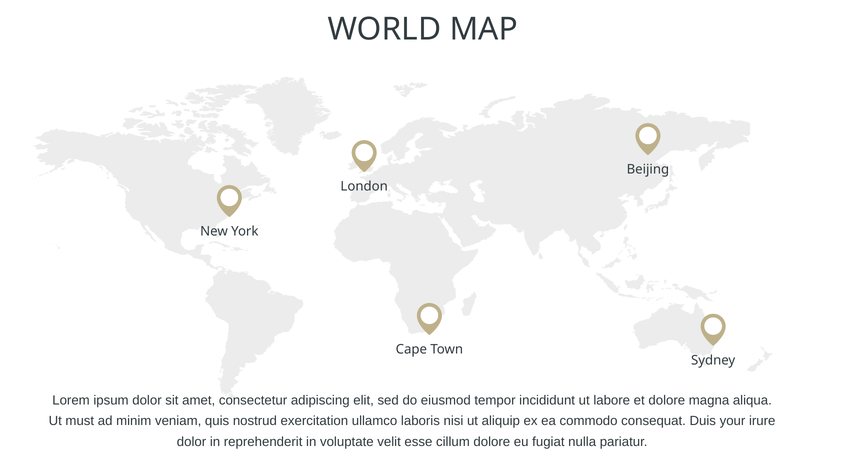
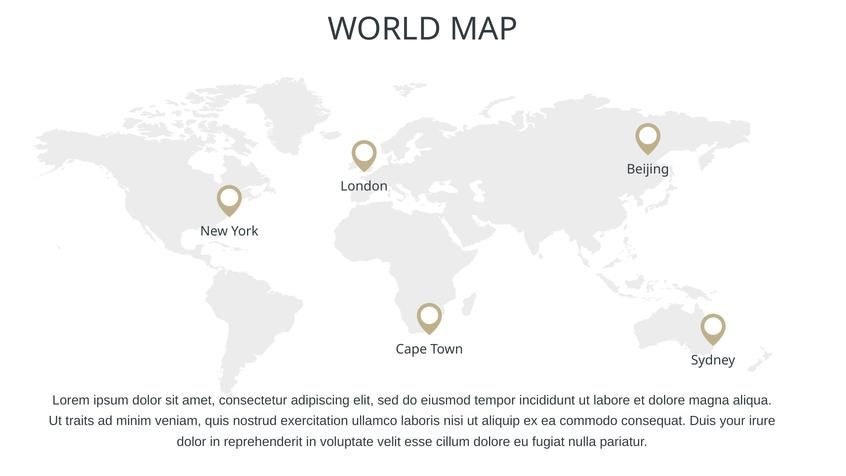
must: must -> traits
